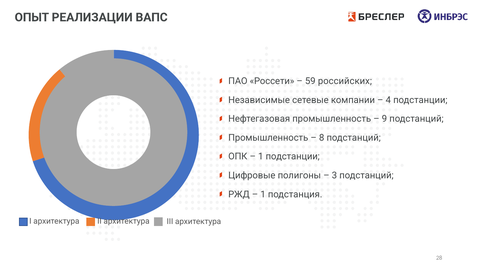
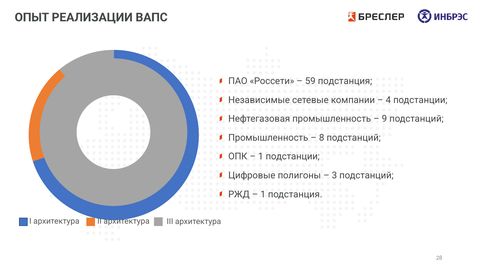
59 российских: российских -> подстанция
